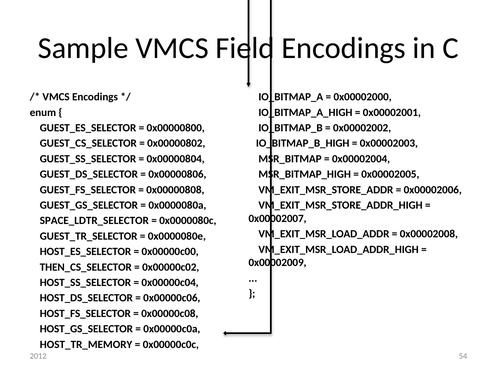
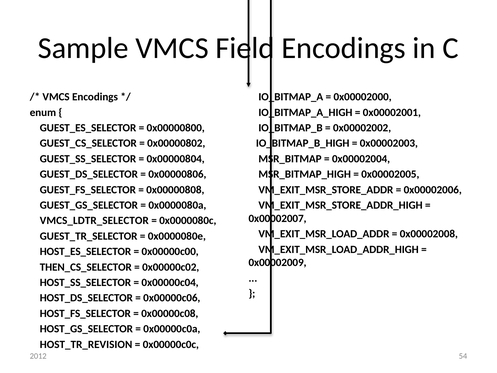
SPACE_LDTR_SELECTOR: SPACE_LDTR_SELECTOR -> VMCS_LDTR_SELECTOR
HOST_TR_MEMORY: HOST_TR_MEMORY -> HOST_TR_REVISION
